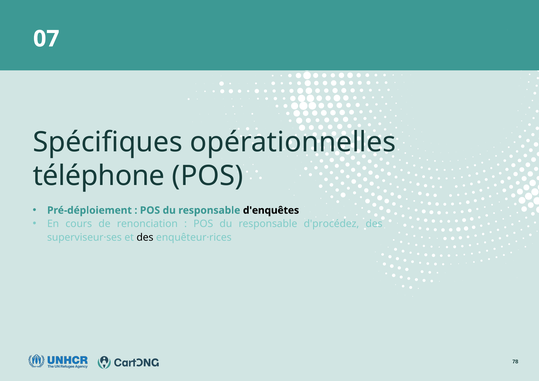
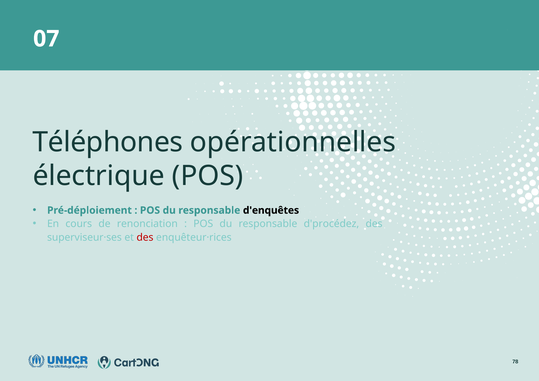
Spécifiques: Spécifiques -> Téléphones
téléphone: téléphone -> électrique
des at (145, 237) colour: black -> red
